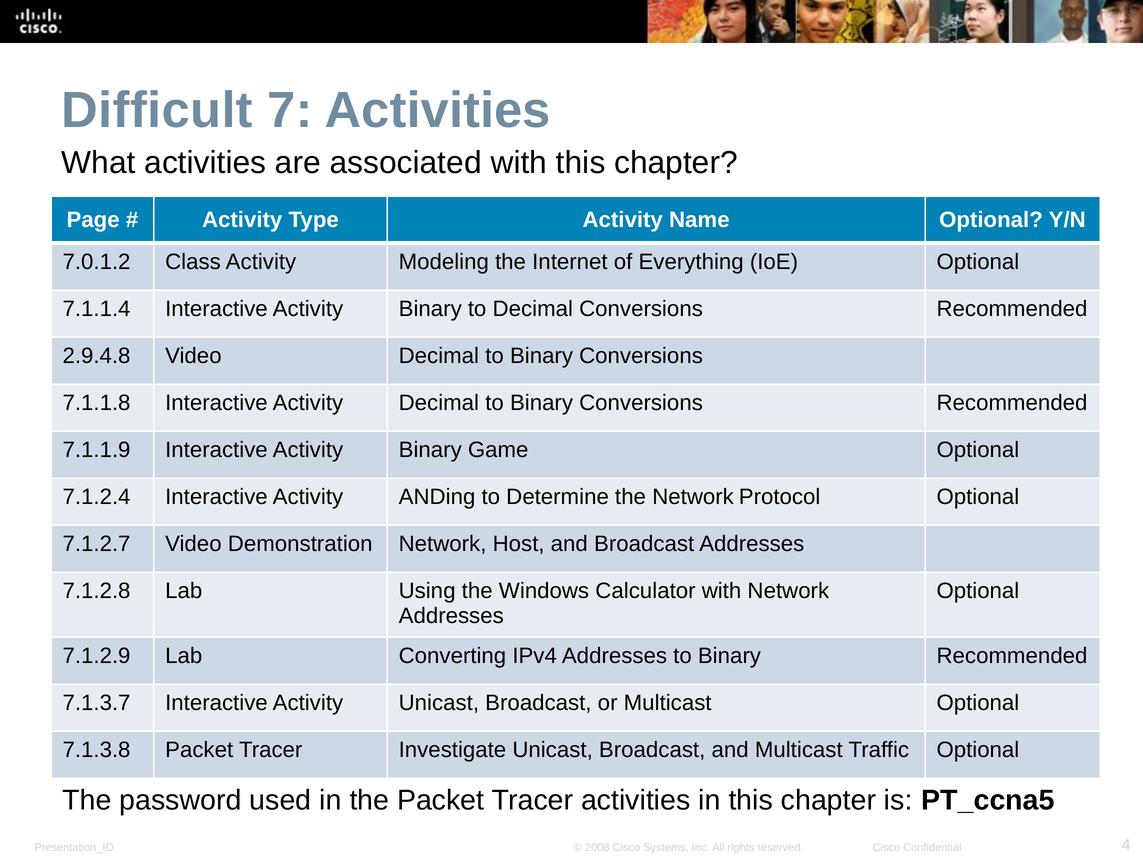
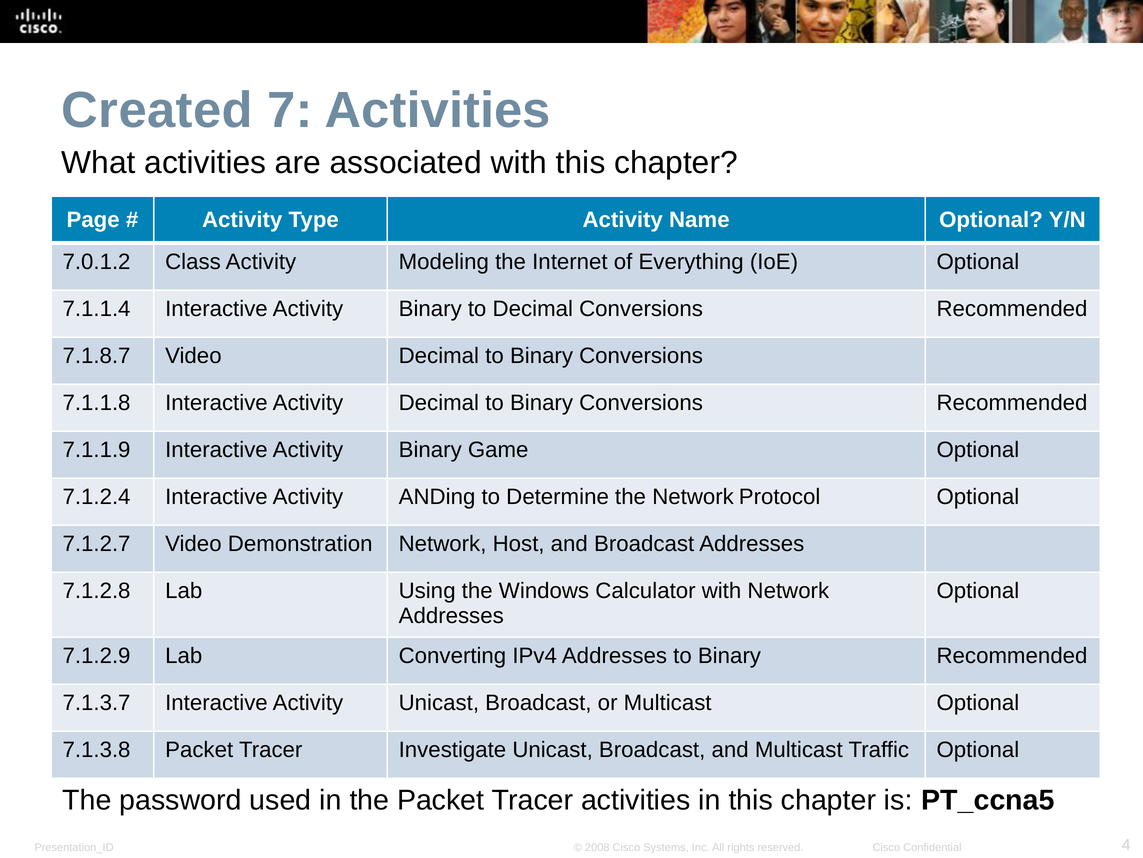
Difficult: Difficult -> Created
2.9.4.8: 2.9.4.8 -> 7.1.8.7
